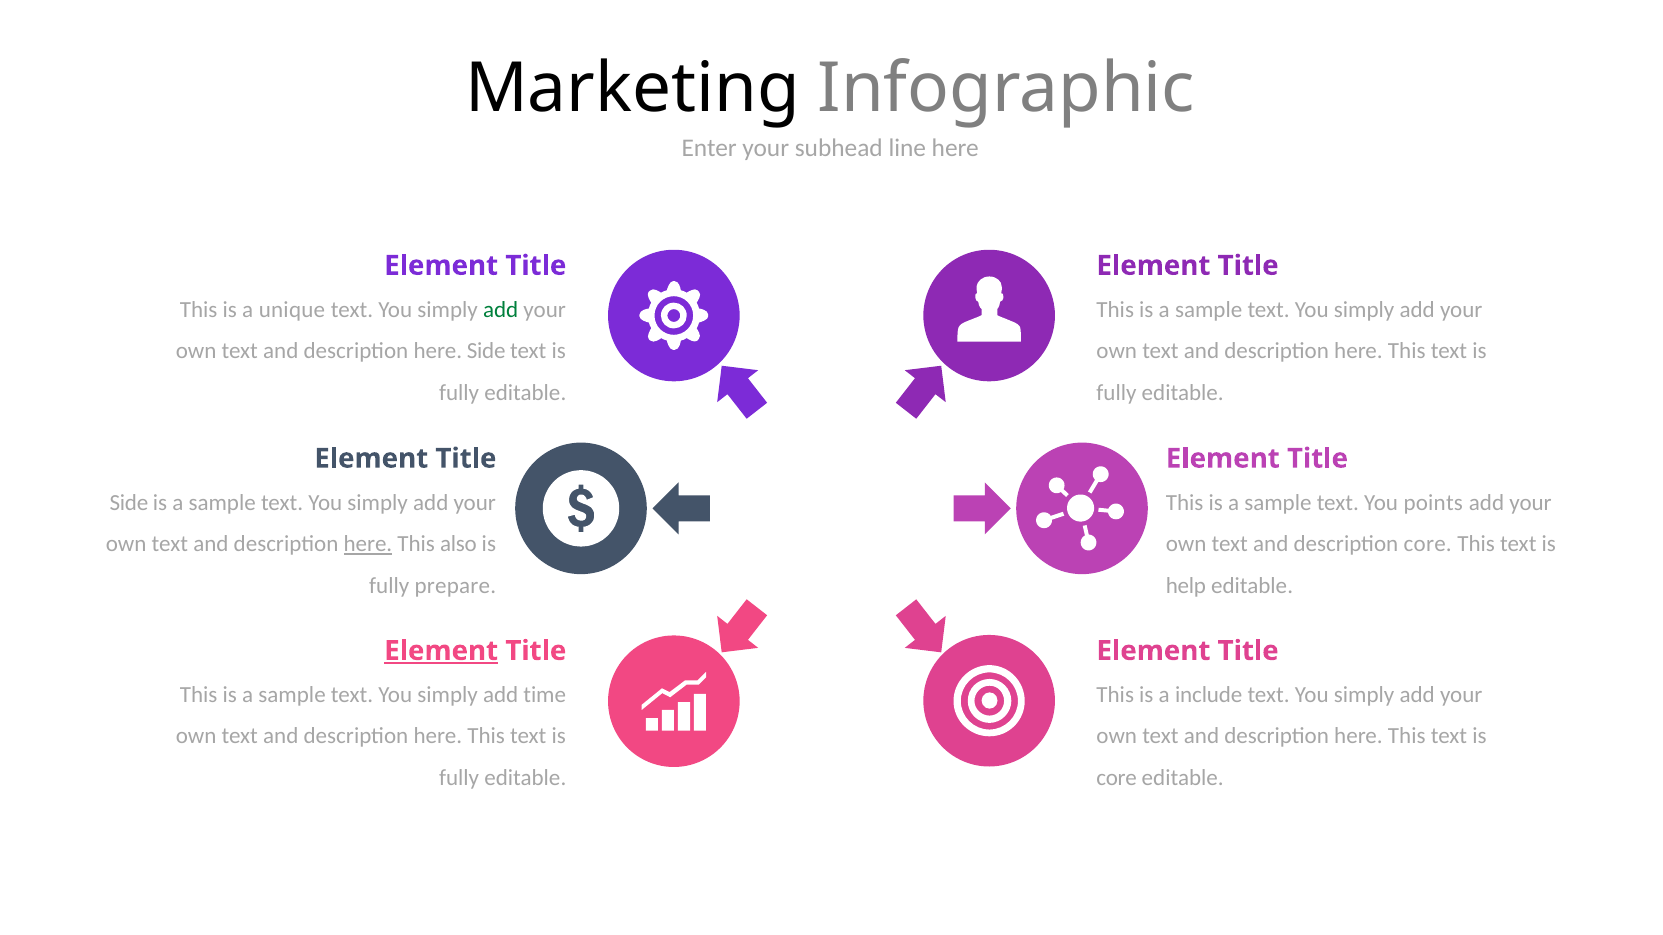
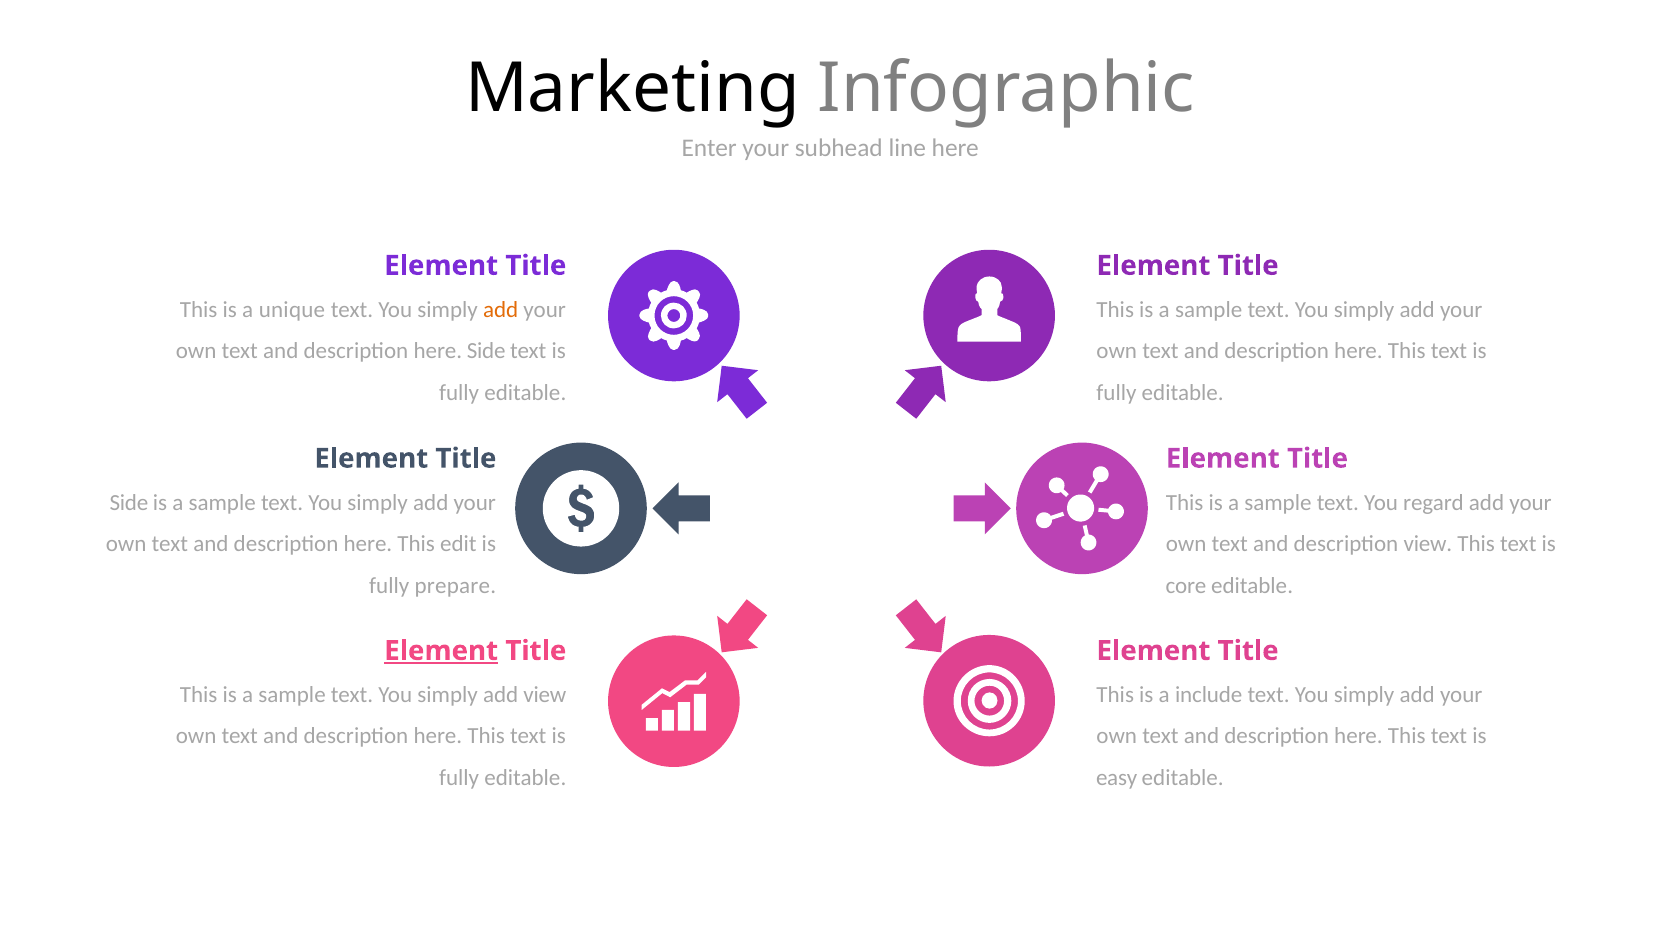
add at (501, 310) colour: green -> orange
points: points -> regard
here at (368, 544) underline: present -> none
also: also -> edit
description core: core -> view
help: help -> core
add time: time -> view
core at (1117, 778): core -> easy
